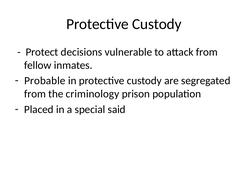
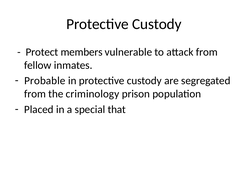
decisions: decisions -> members
said: said -> that
